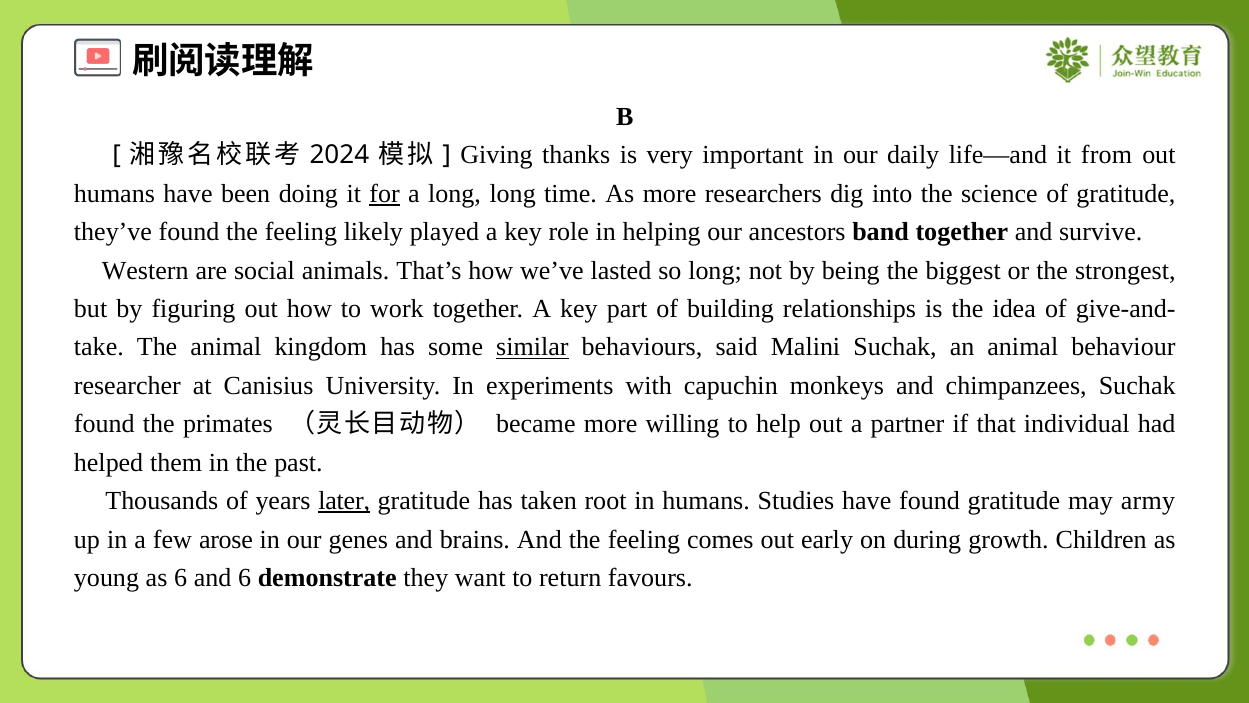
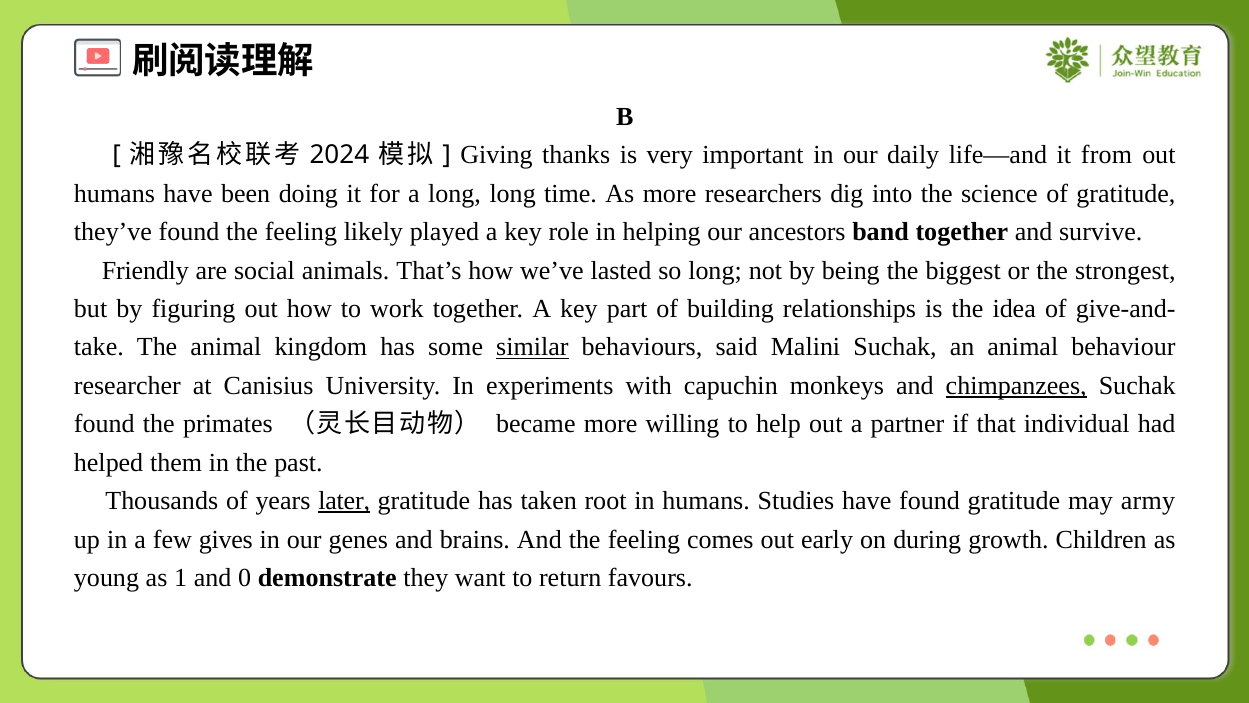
for underline: present -> none
Western: Western -> Friendly
chimpanzees underline: none -> present
arose: arose -> gives
as 6: 6 -> 1
and 6: 6 -> 0
